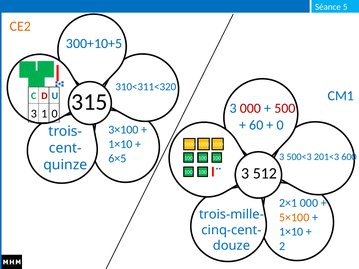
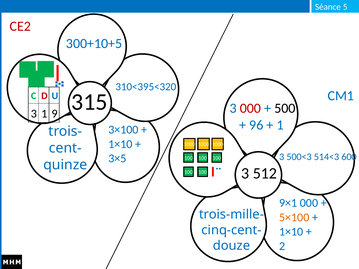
CE2 colour: orange -> red
310<311<320: 310<311<320 -> 310<395<320
500 colour: red -> black
1 0: 0 -> 9
60: 60 -> 96
0 at (280, 125): 0 -> 1
201<3: 201<3 -> 514<3
6×5: 6×5 -> 3×5
2×1: 2×1 -> 9×1
